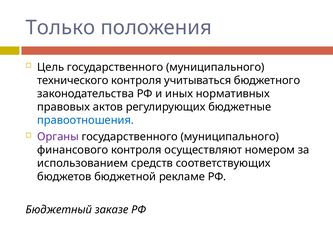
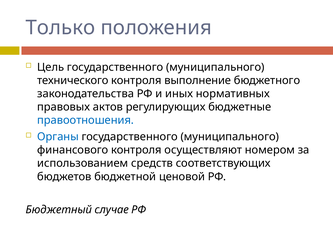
учитываться: учитываться -> выполнение
Органы colour: purple -> blue
рекламе: рекламе -> ценовой
заказе: заказе -> случае
